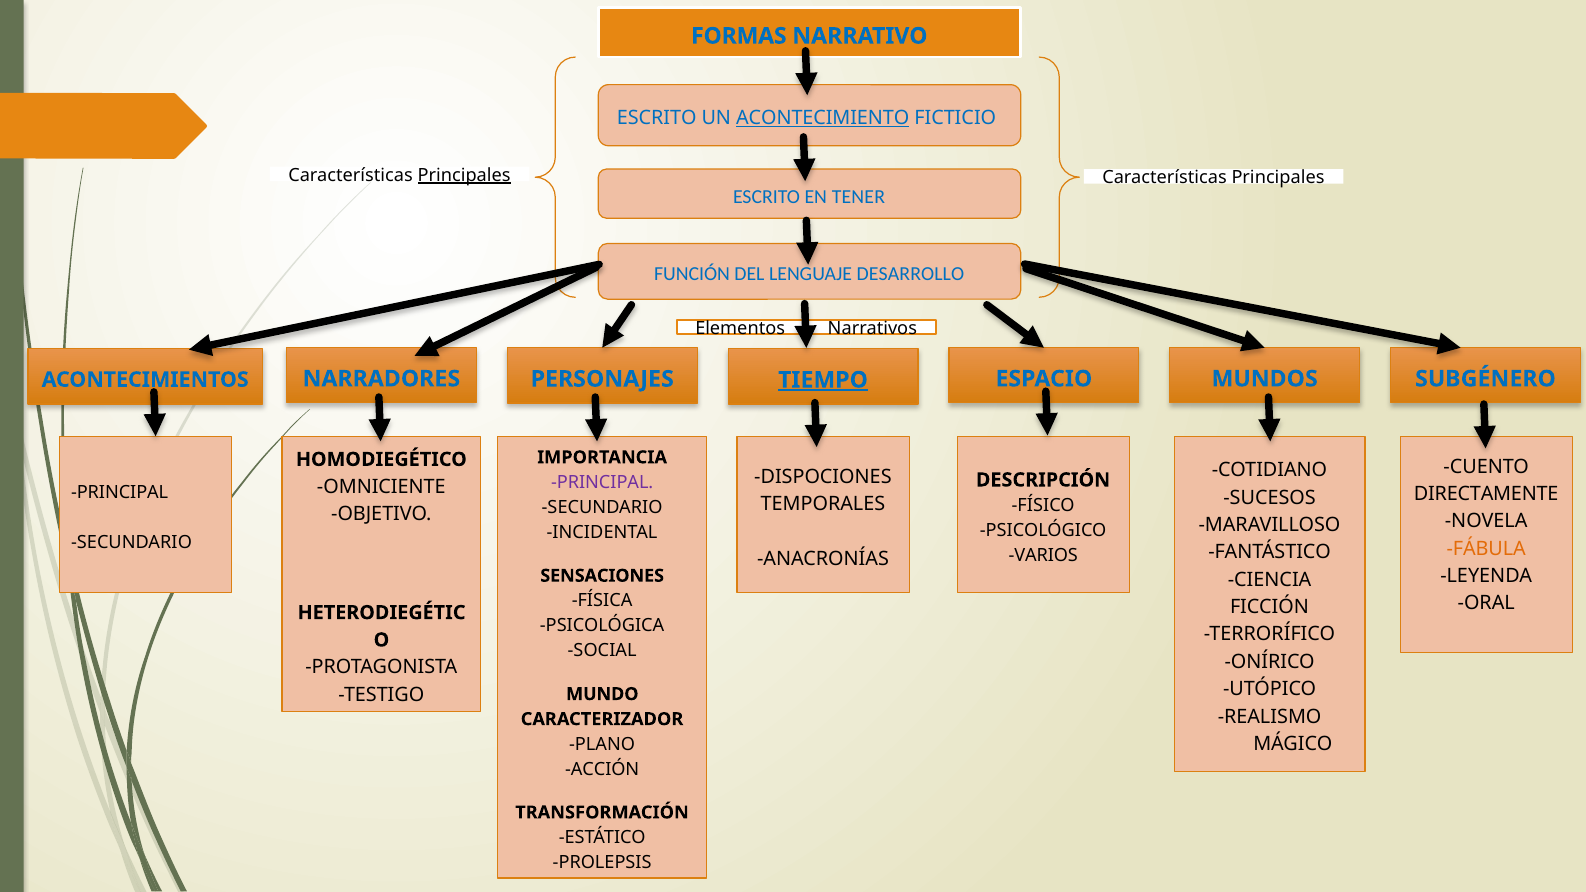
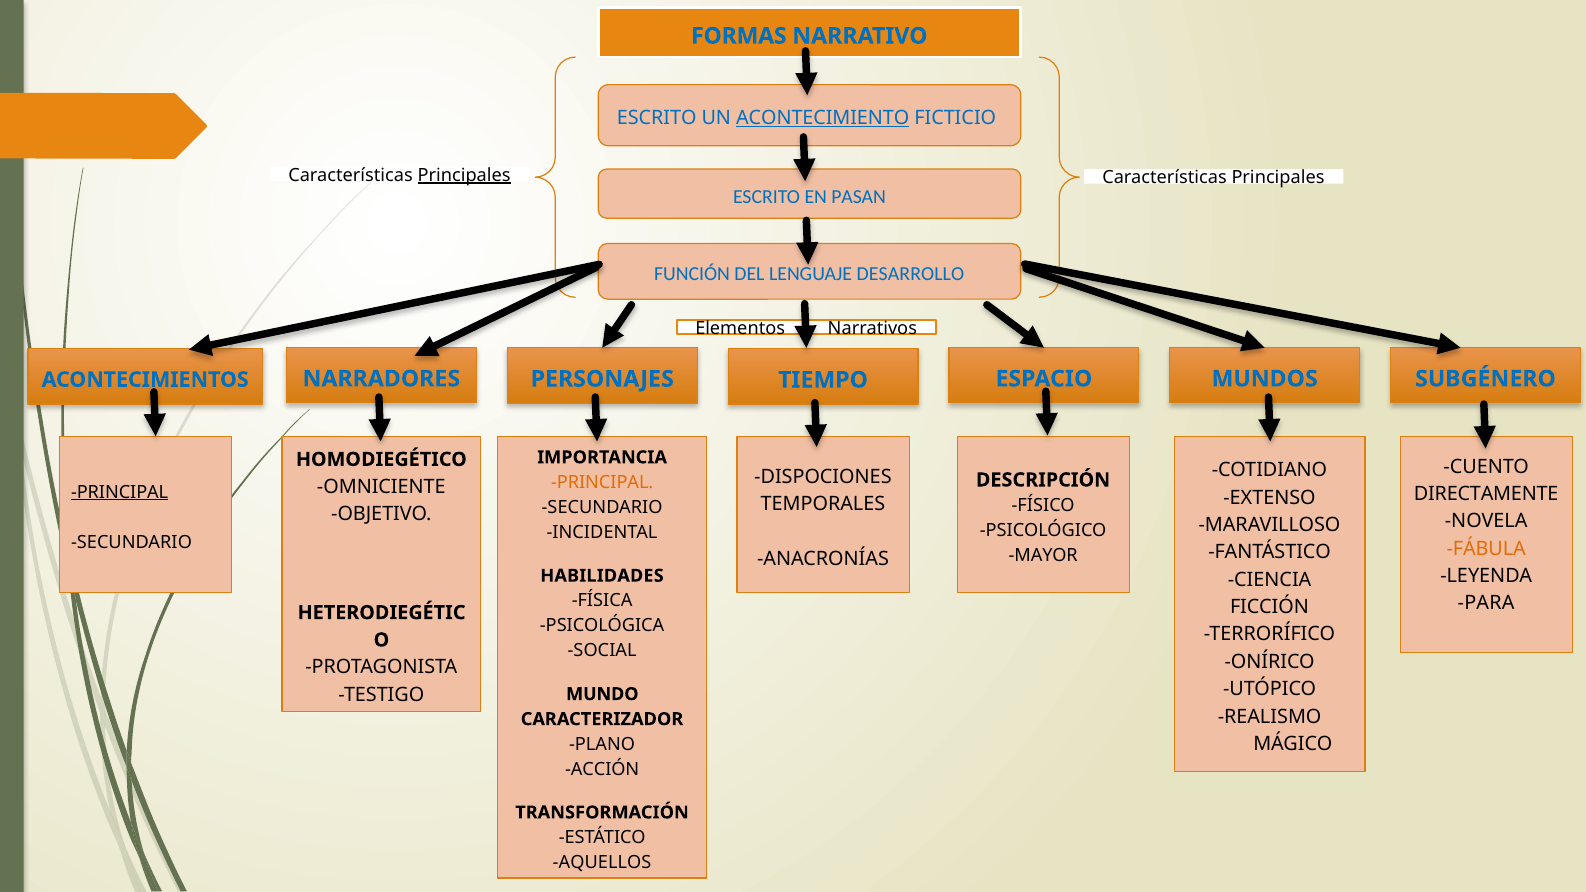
TENER: TENER -> PASAN
TIEMPO underline: present -> none
PRINCIPAL at (602, 482) colour: purple -> orange
PRINCIPAL at (120, 492) underline: none -> present
SUCESOS: SUCESOS -> EXTENSO
VARIOS: VARIOS -> MAYOR
SENSACIONES: SENSACIONES -> HABILIDADES
ORAL: ORAL -> PARA
PROLEPSIS: PROLEPSIS -> AQUELLOS
